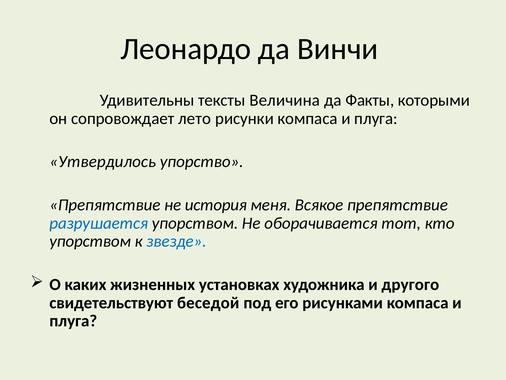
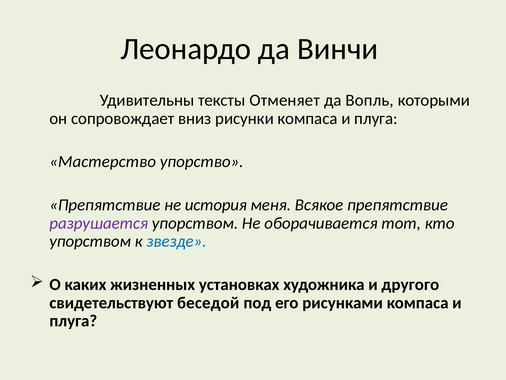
Величина: Величина -> Отменяет
Факты: Факты -> Вопль
лето: лето -> вниз
Утвердилось: Утвердилось -> Мастерство
разрушается colour: blue -> purple
